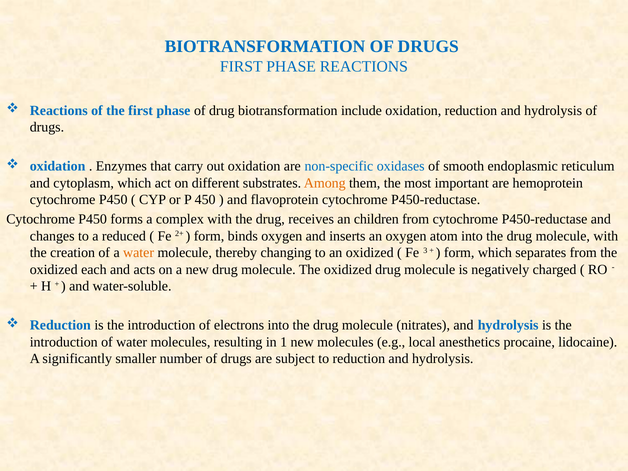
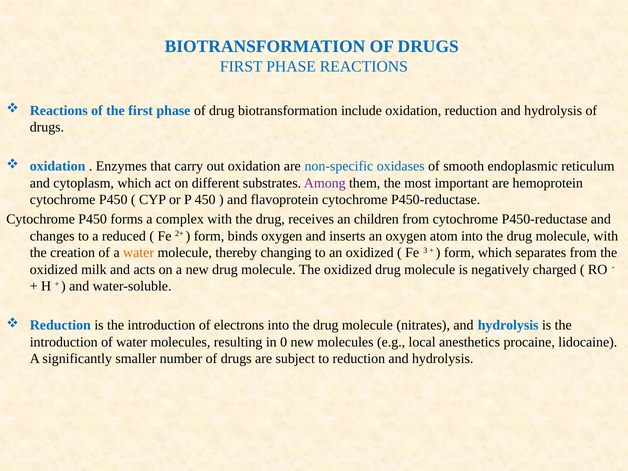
Among colour: orange -> purple
each: each -> milk
1: 1 -> 0
